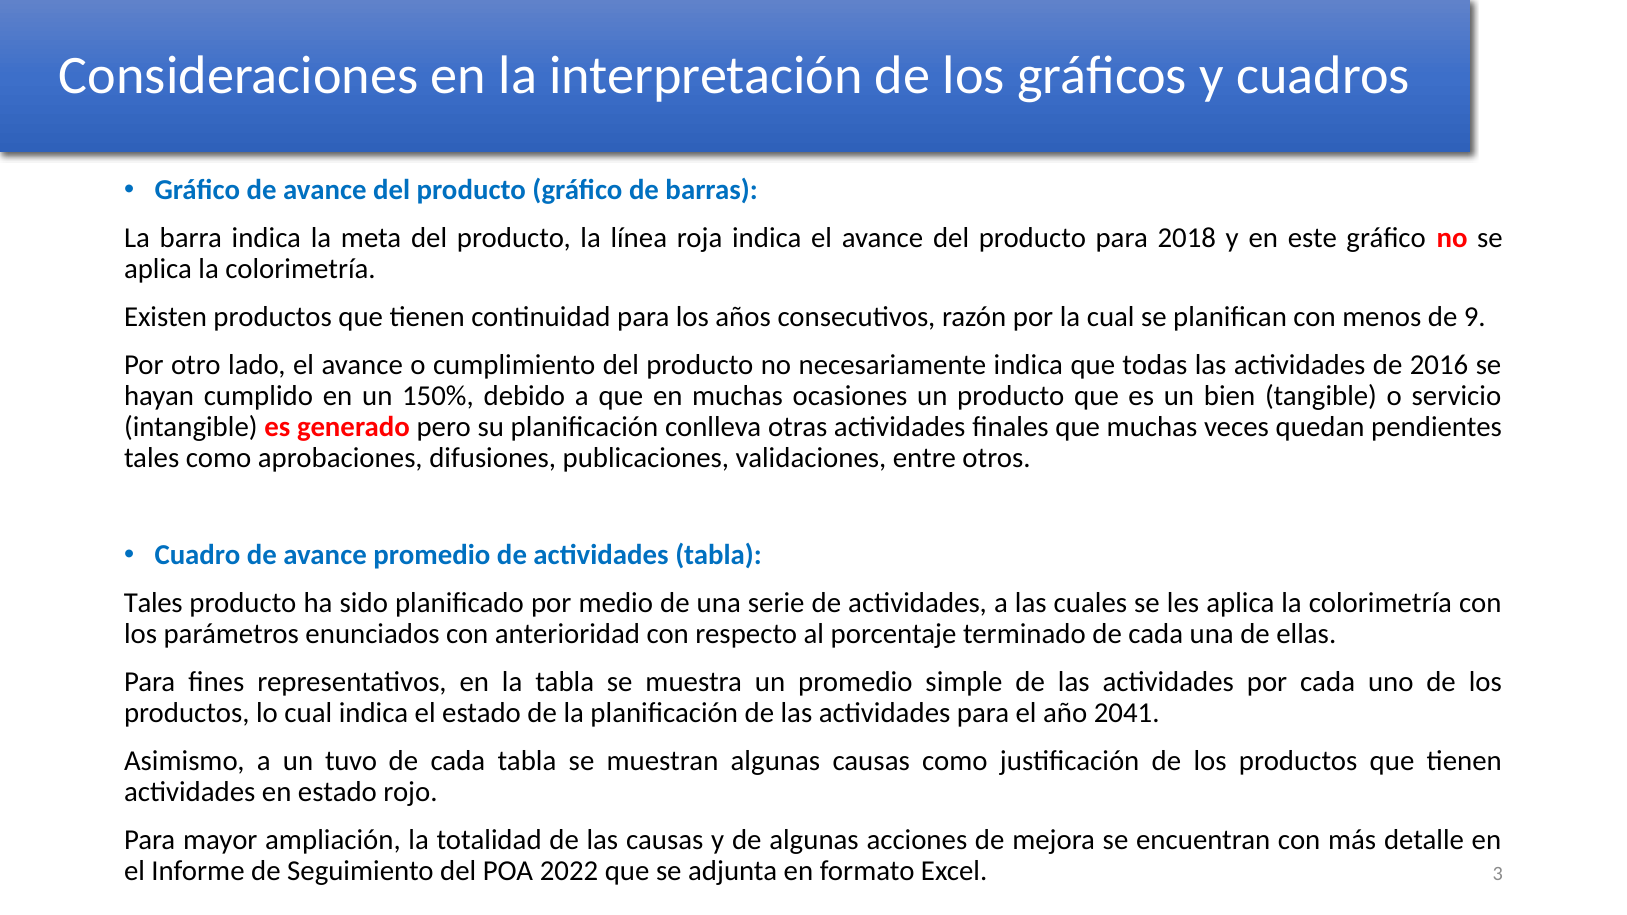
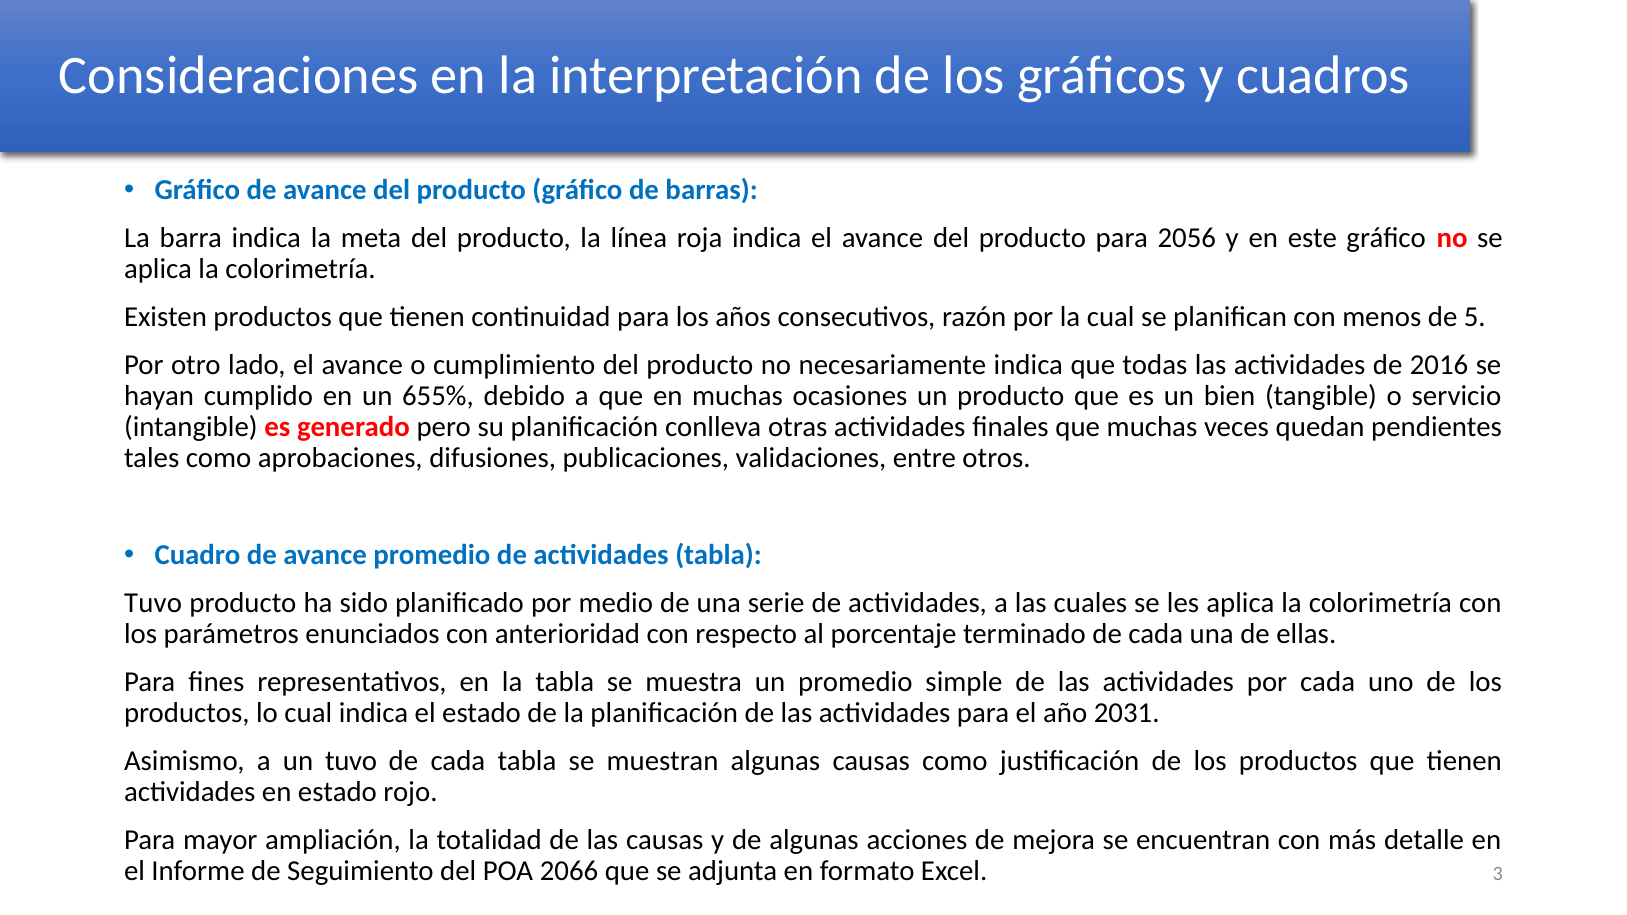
2018: 2018 -> 2056
9: 9 -> 5
150%: 150% -> 655%
Tales at (153, 603): Tales -> Tuvo
2041: 2041 -> 2031
2022: 2022 -> 2066
